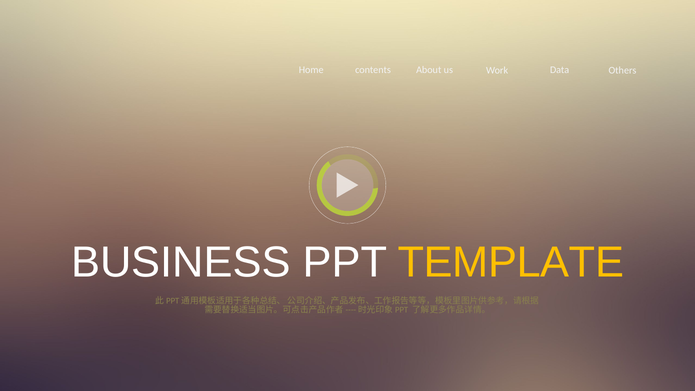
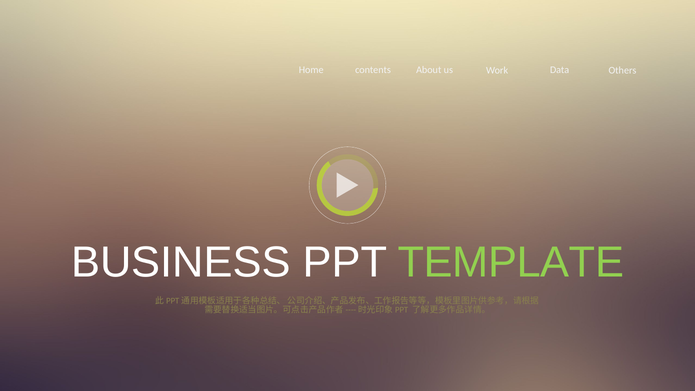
TEMPLATE colour: yellow -> light green
